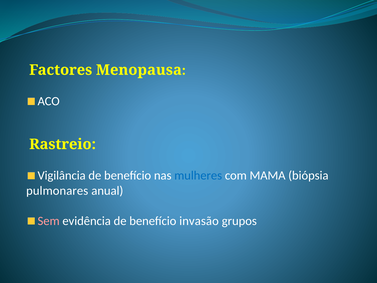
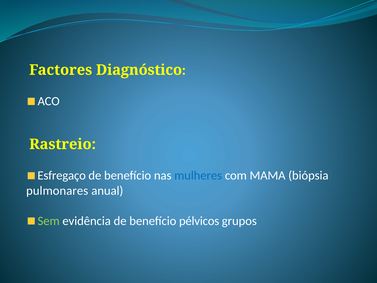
Menopausa: Menopausa -> Diagnóstico
Vigilância: Vigilância -> Esfregaço
Sem colour: pink -> light green
invasão: invasão -> pélvicos
